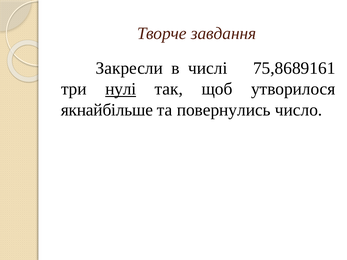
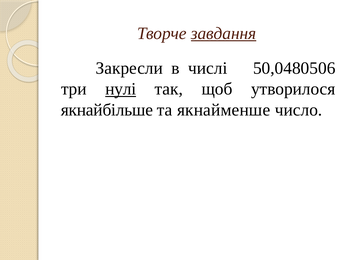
завдання underline: none -> present
75,8689161: 75,8689161 -> 50,0480506
повернулись: повернулись -> якнайменше
